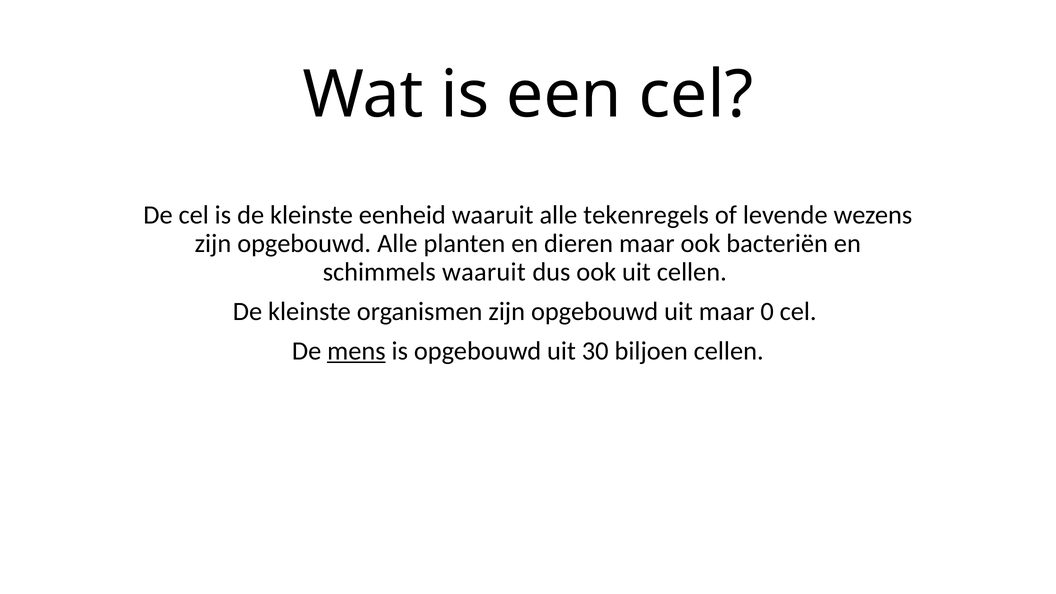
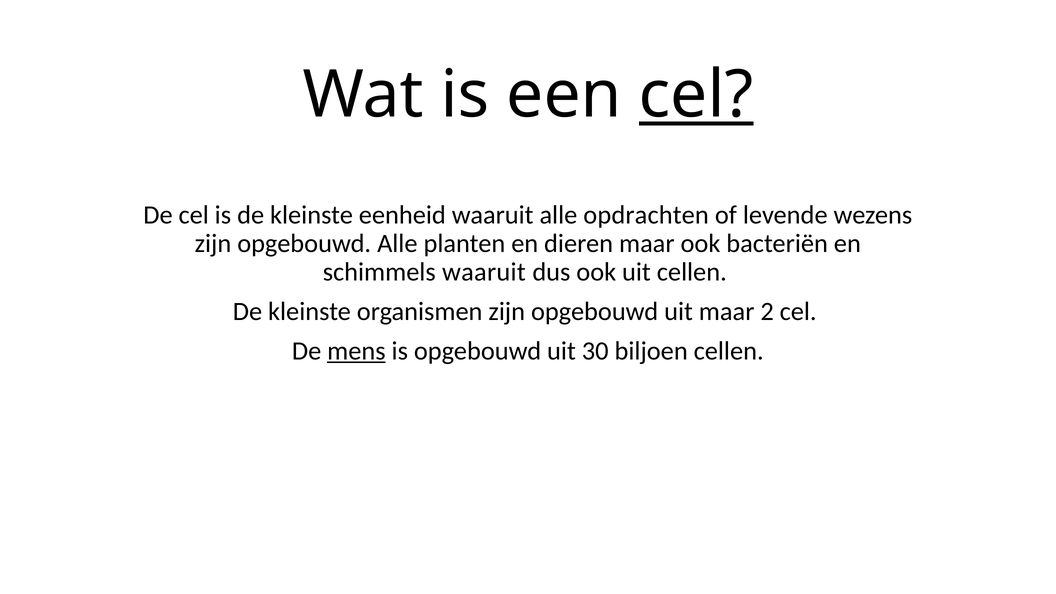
cel at (696, 95) underline: none -> present
tekenregels: tekenregels -> opdrachten
0: 0 -> 2
